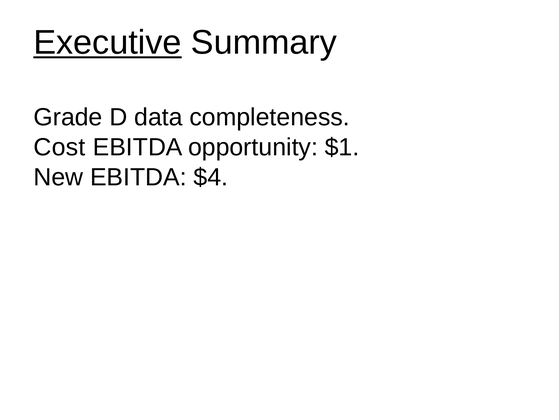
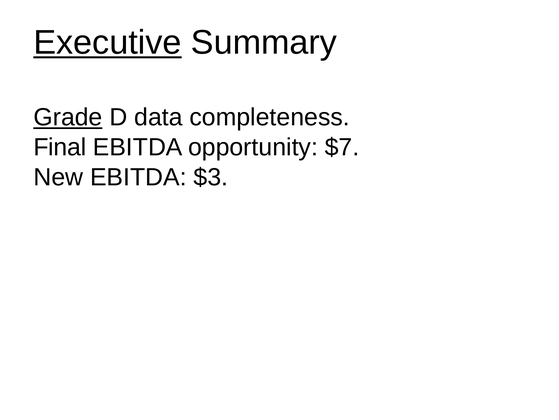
Grade underline: none -> present
Cost: Cost -> Final
$1: $1 -> $7
$4: $4 -> $3
